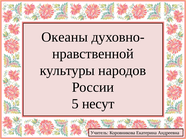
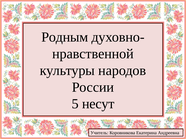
Океаны: Океаны -> Родным
